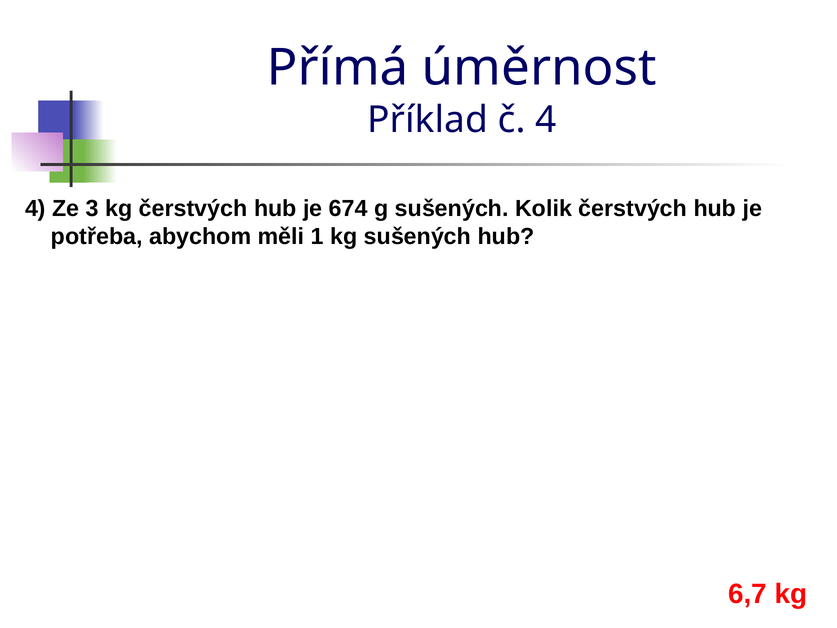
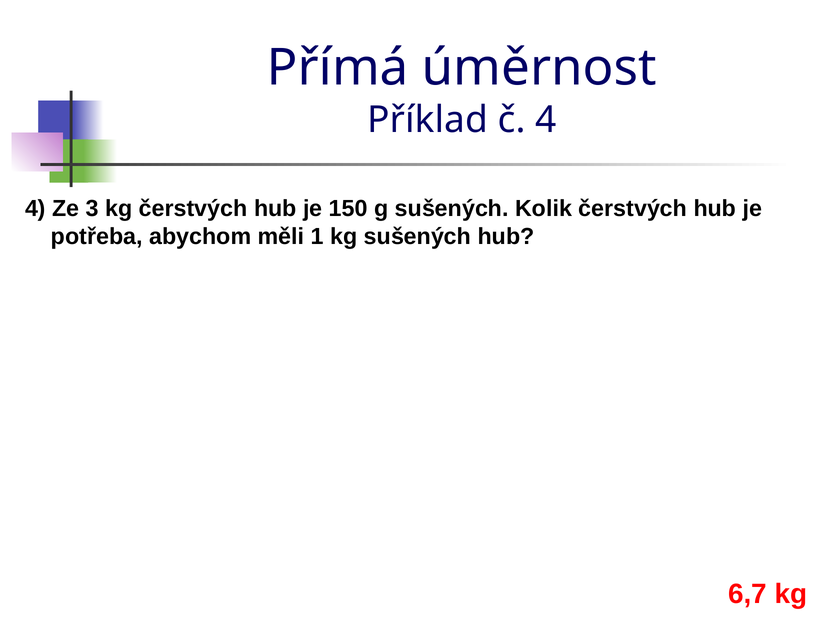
674: 674 -> 150
